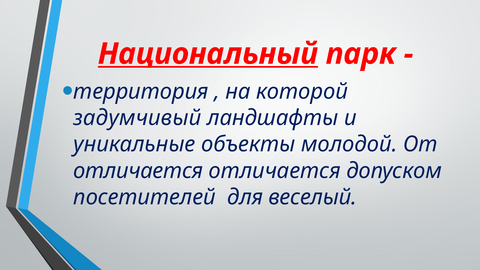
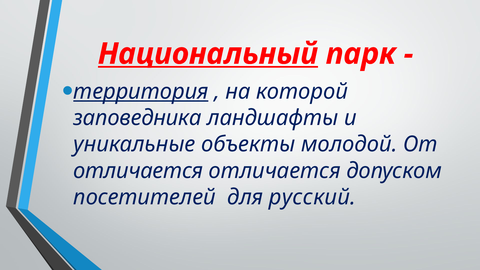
территория underline: none -> present
задумчивый: задумчивый -> заповедника
веселый: веселый -> русский
